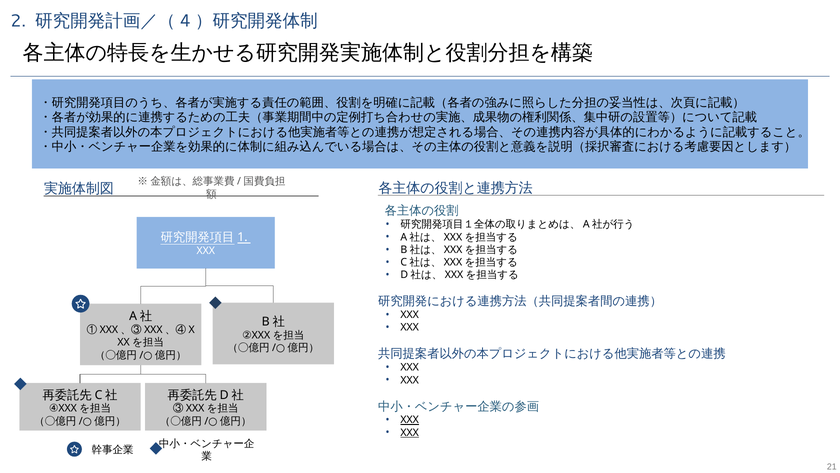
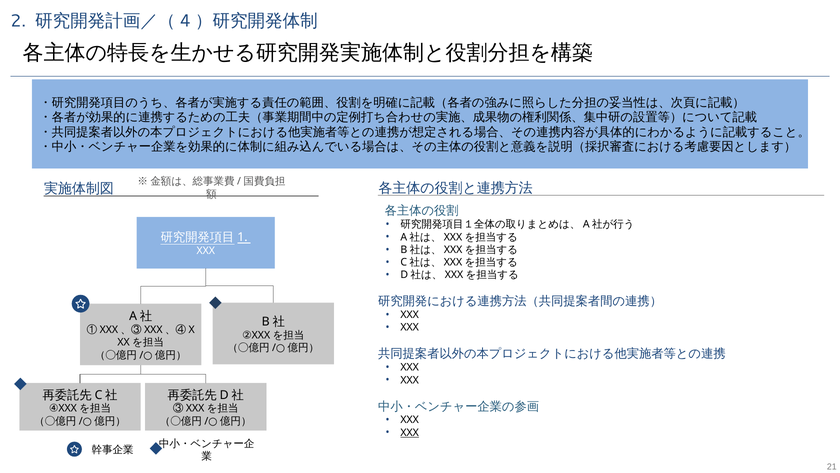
XXX at (410, 420) underline: present -> none
